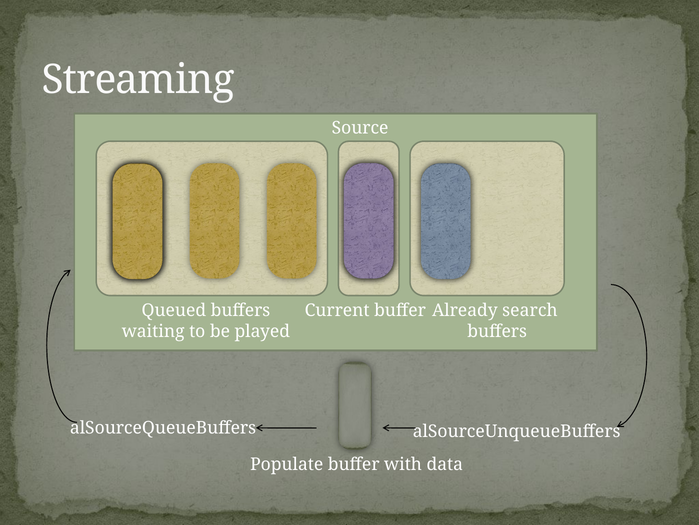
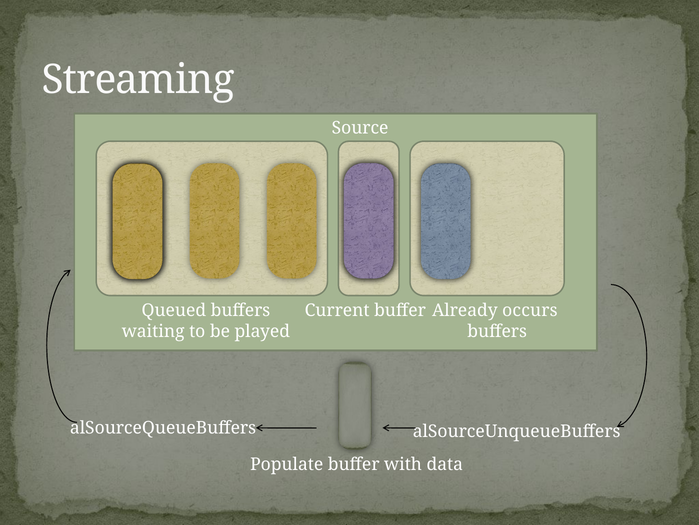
search: search -> occurs
